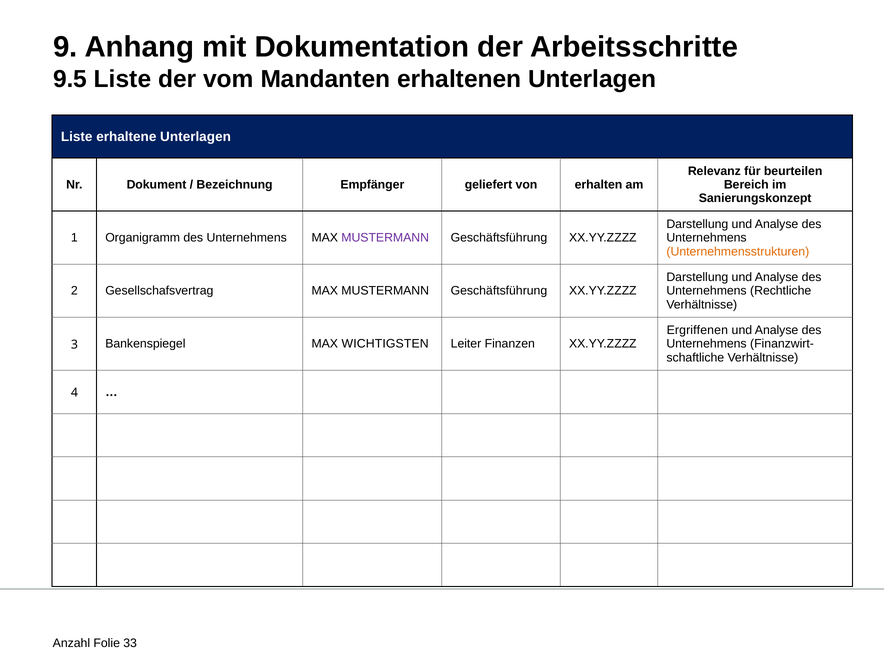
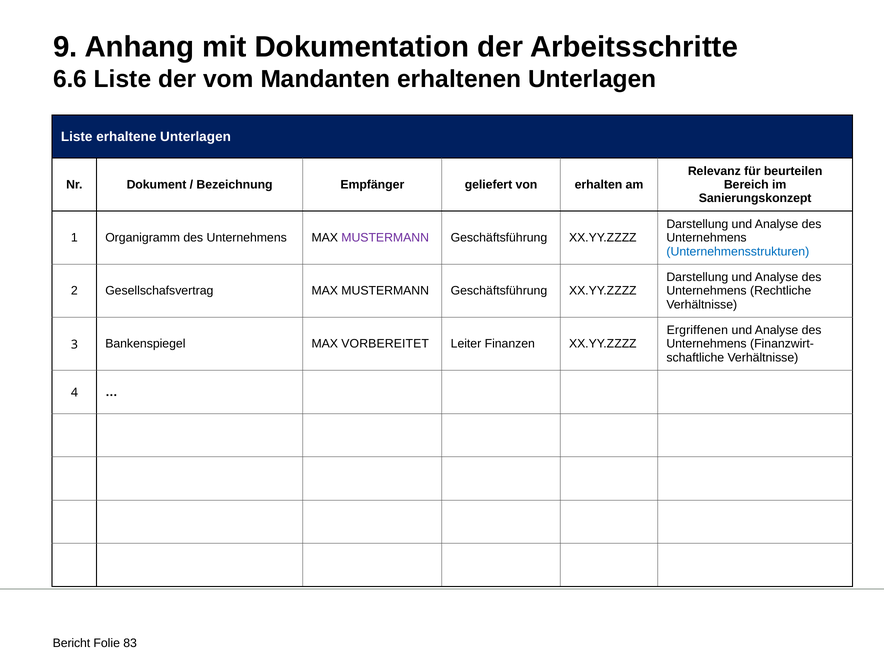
9.5: 9.5 -> 6.6
Unternehmensstrukturen colour: orange -> blue
WICHTIGSTEN: WICHTIGSTEN -> VORBEREITET
Anzahl: Anzahl -> Bericht
33: 33 -> 83
